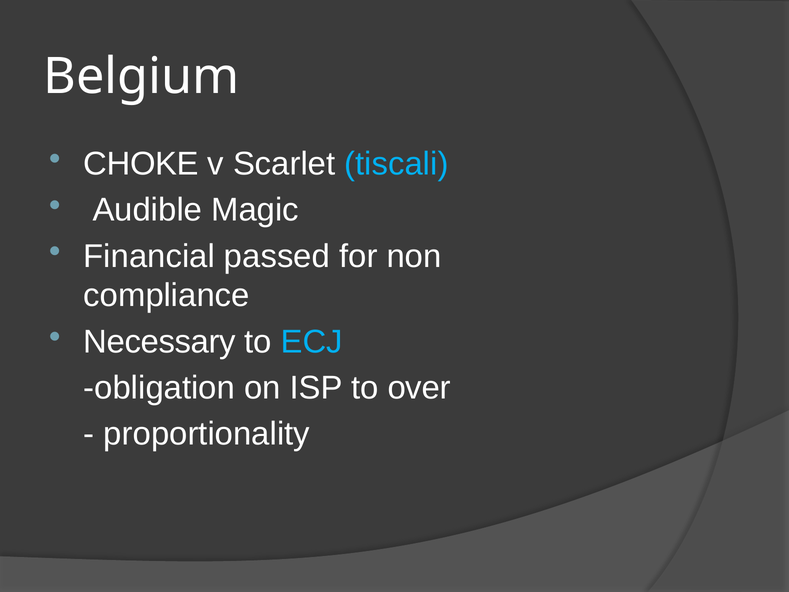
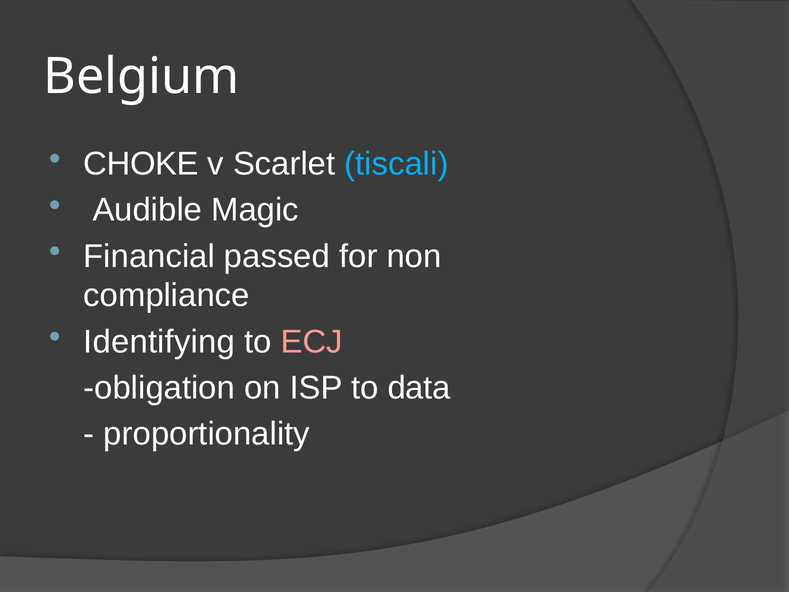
Necessary: Necessary -> Identifying
ECJ colour: light blue -> pink
over: over -> data
